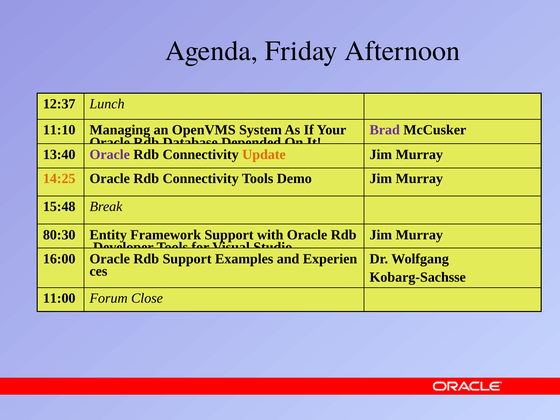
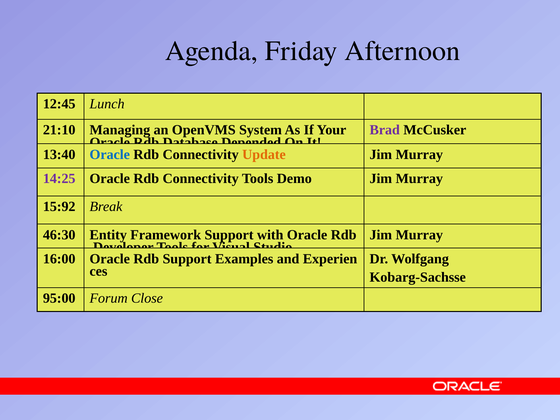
12:37: 12:37 -> 12:45
11:10: 11:10 -> 21:10
Oracle at (110, 154) colour: purple -> blue
14:25 colour: orange -> purple
15:48: 15:48 -> 15:92
80:30: 80:30 -> 46:30
11:00: 11:00 -> 95:00
